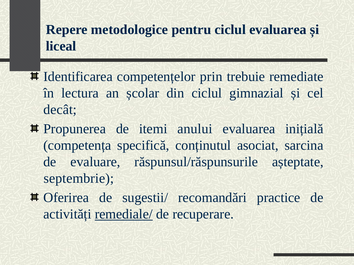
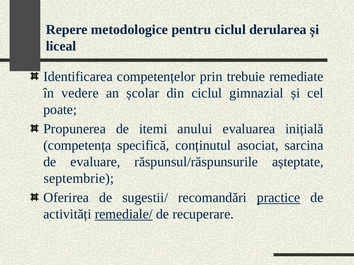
ciclul evaluarea: evaluarea -> derularea
lectura: lectura -> vedere
decât: decât -> poate
practice underline: none -> present
